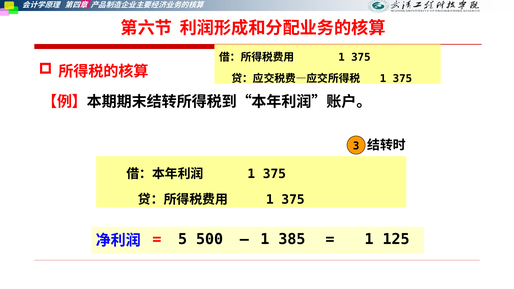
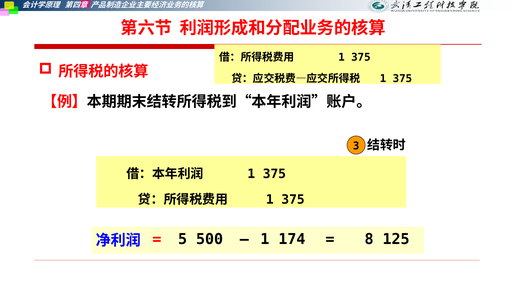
385: 385 -> 174
1 at (369, 239): 1 -> 8
